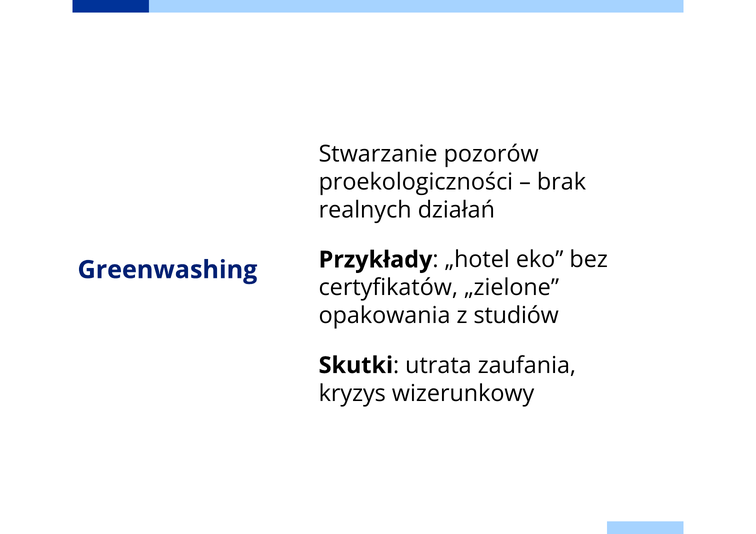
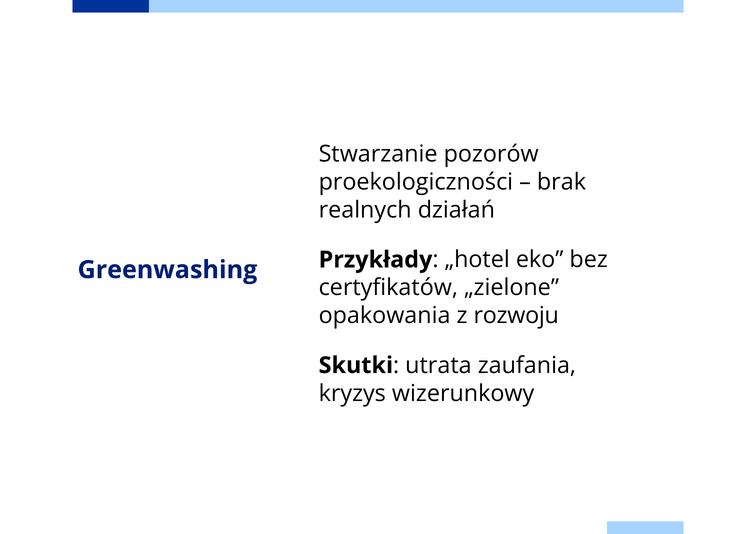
studiów: studiów -> rozwoju
